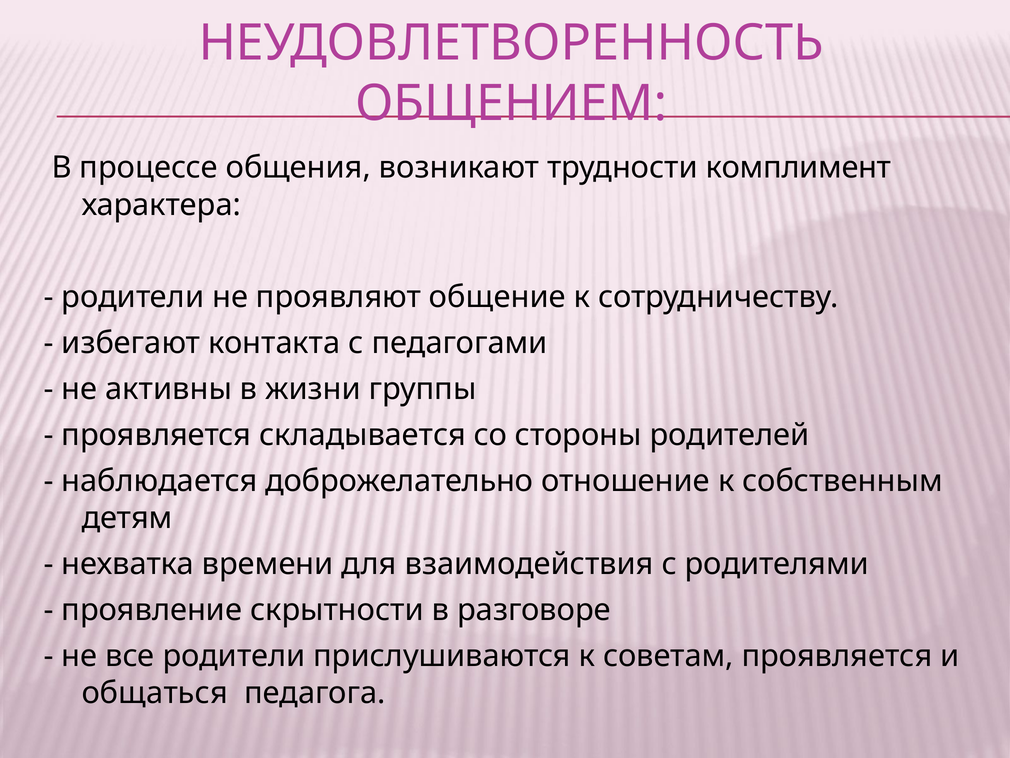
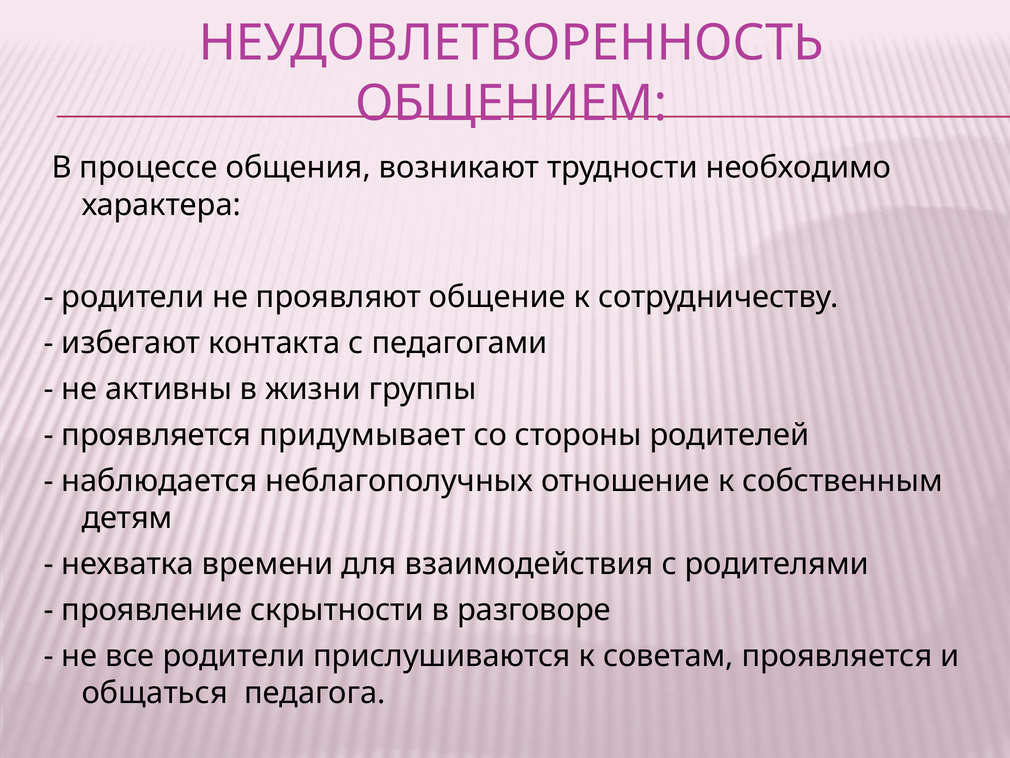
комплимент: комплимент -> необходимо
складывается: складывается -> придумывает
доброжелательно: доброжелательно -> неблагополучных
